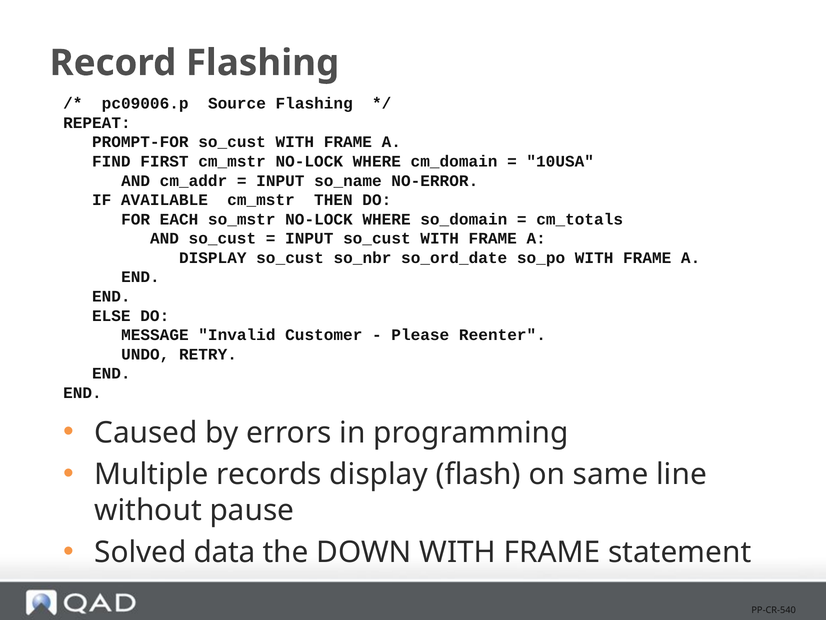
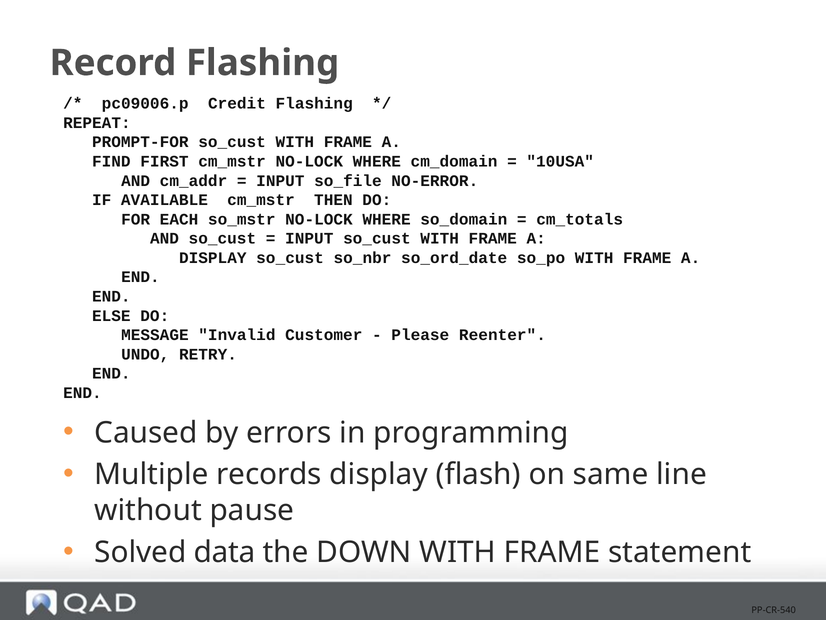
Source: Source -> Credit
so_name: so_name -> so_file
